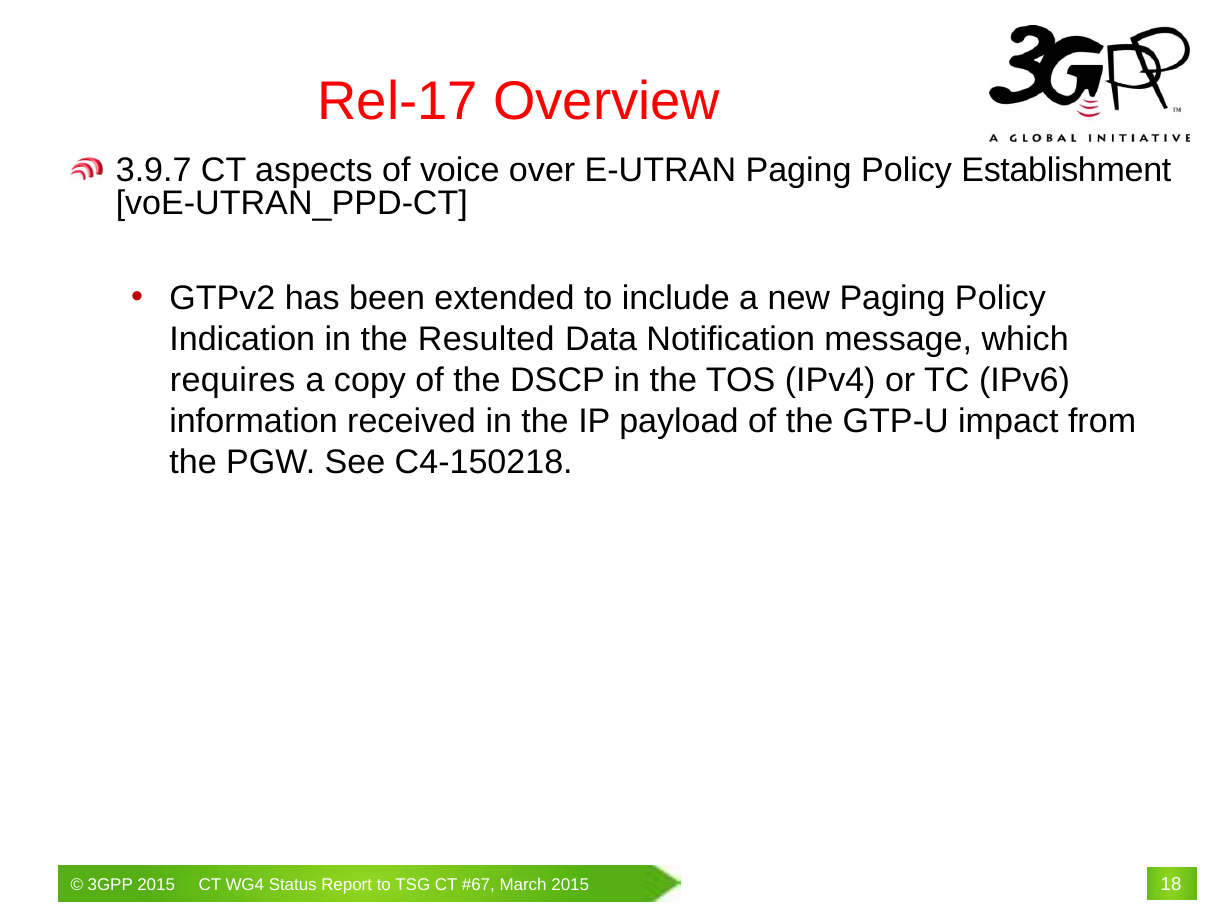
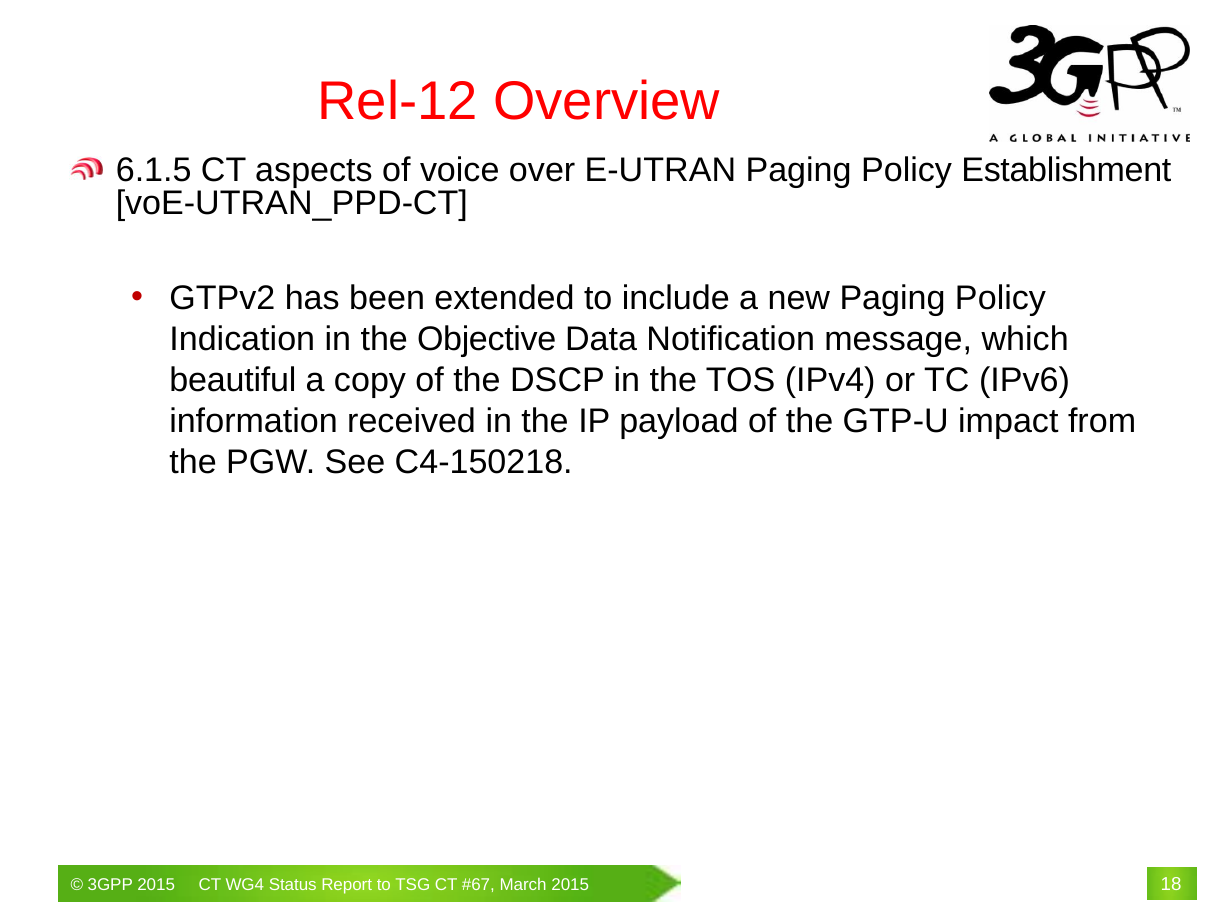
Rel-17: Rel-17 -> Rel-12
3.9.7: 3.9.7 -> 6.1.5
Resulted: Resulted -> Objective
requires: requires -> beautiful
